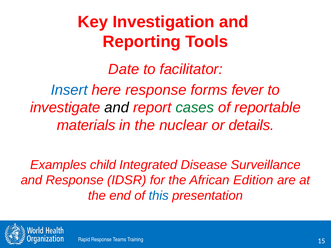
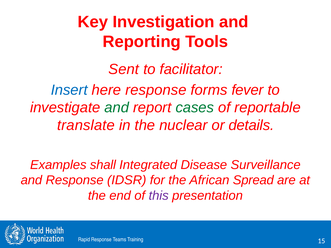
Date: Date -> Sent
and at (117, 108) colour: black -> green
materials: materials -> translate
child: child -> shall
Edition: Edition -> Spread
this colour: blue -> purple
